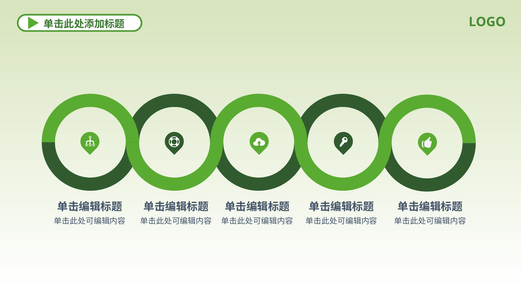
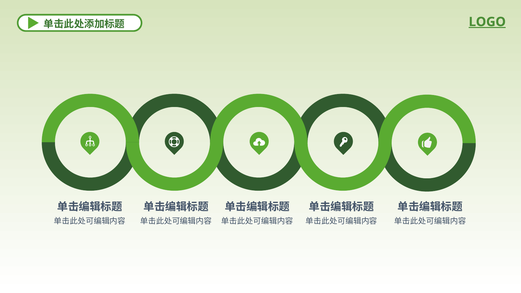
LOGO underline: none -> present
